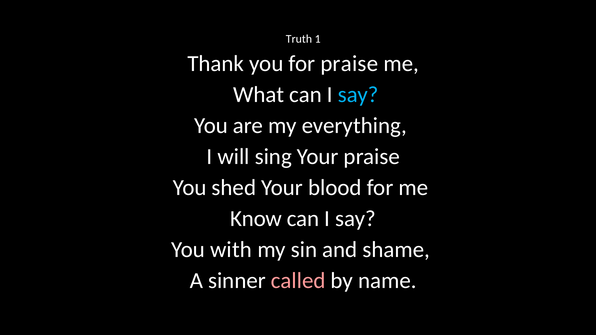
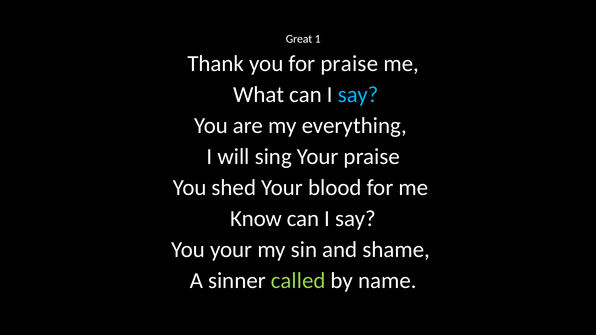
Truth: Truth -> Great
You with: with -> your
called colour: pink -> light green
